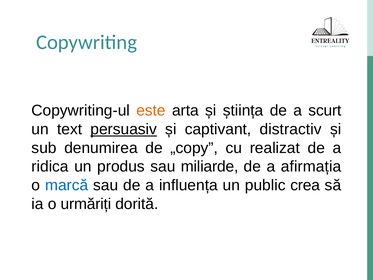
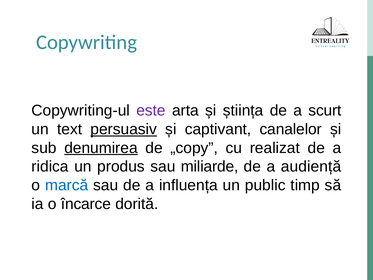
este colour: orange -> purple
distractiv: distractiv -> canalelor
denumirea underline: none -> present
afirmația: afirmația -> audiență
crea: crea -> timp
urmăriți: urmăriți -> încarce
